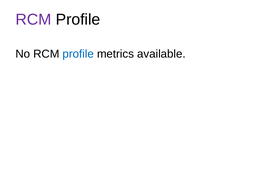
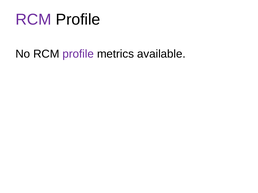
profile at (78, 54) colour: blue -> purple
